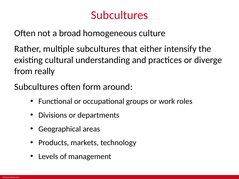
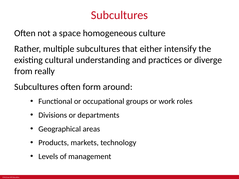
broad: broad -> space
